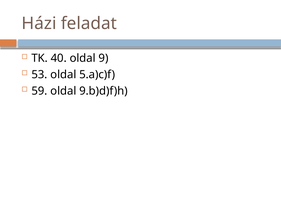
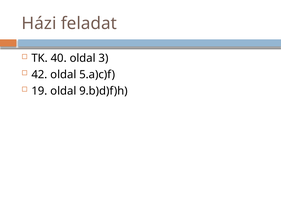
9: 9 -> 3
53: 53 -> 42
59: 59 -> 19
